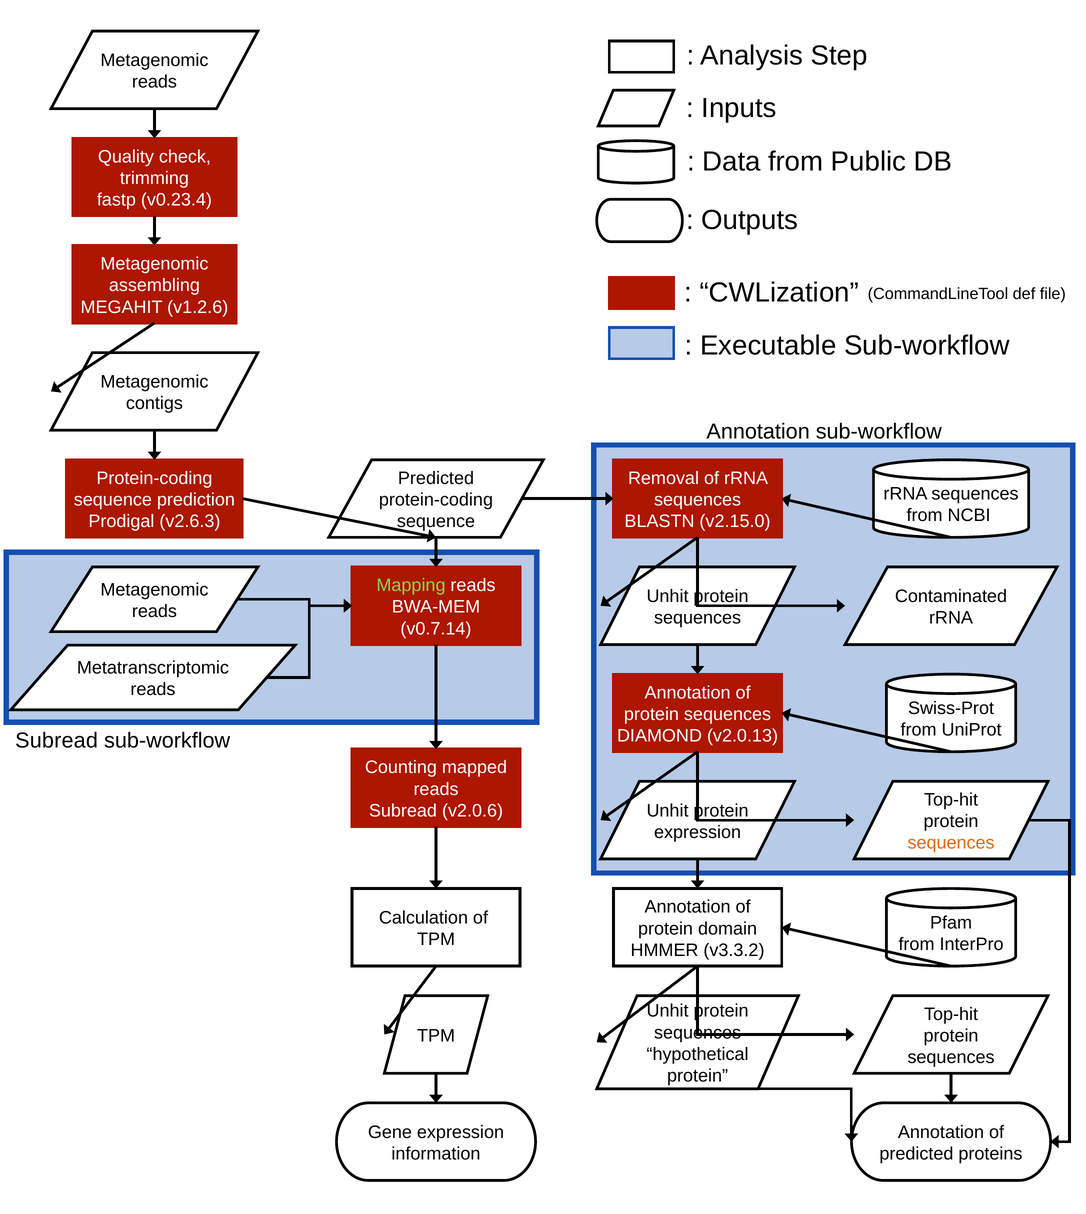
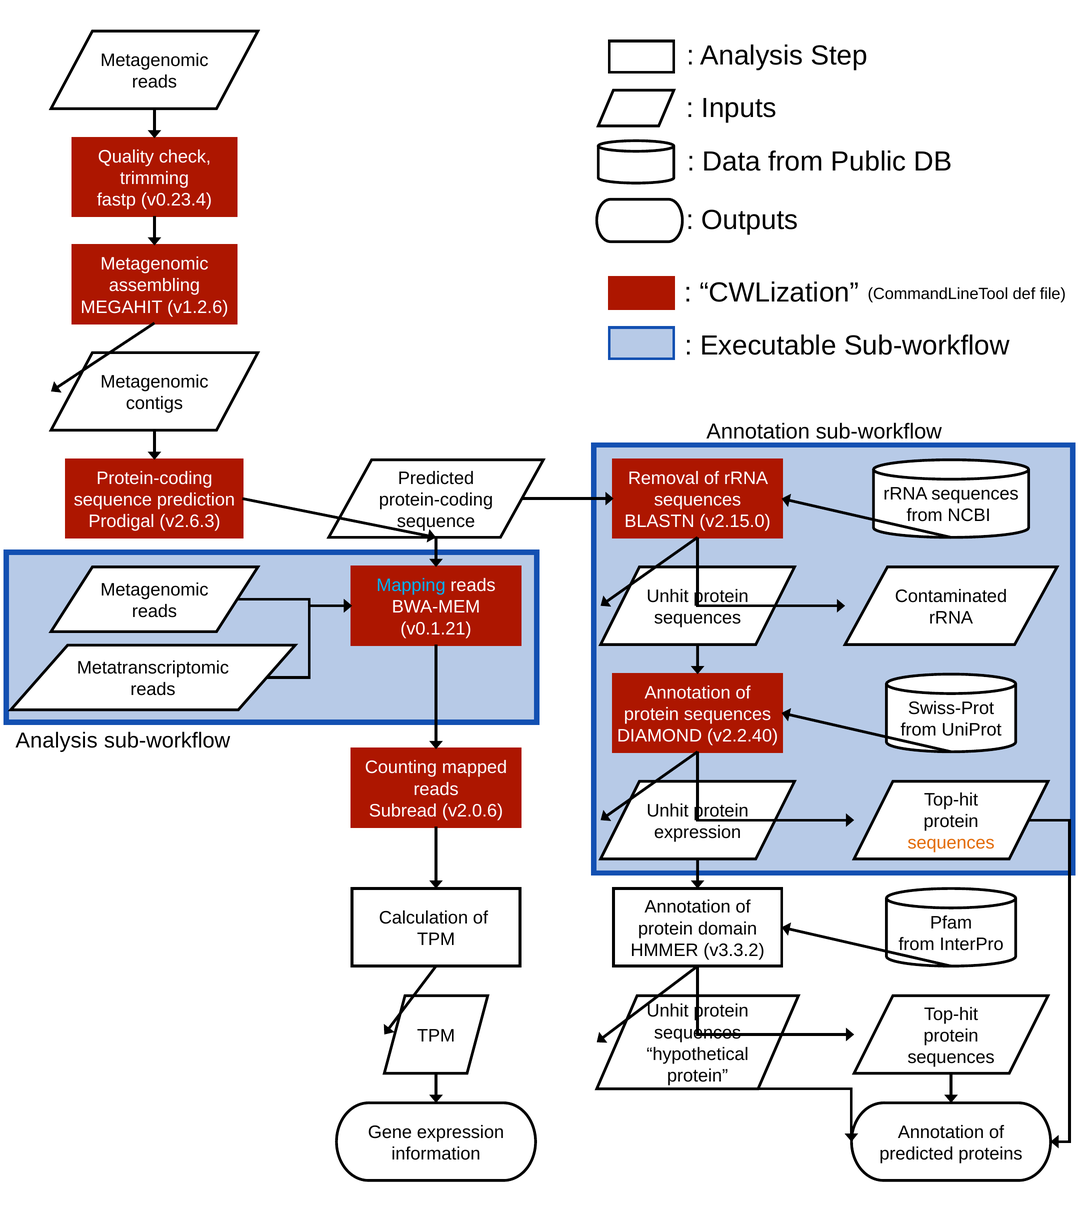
Mapping colour: light green -> light blue
v0.7.14: v0.7.14 -> v0.1.21
v2.0.13: v2.0.13 -> v2.2.40
Subread at (57, 740): Subread -> Analysis
